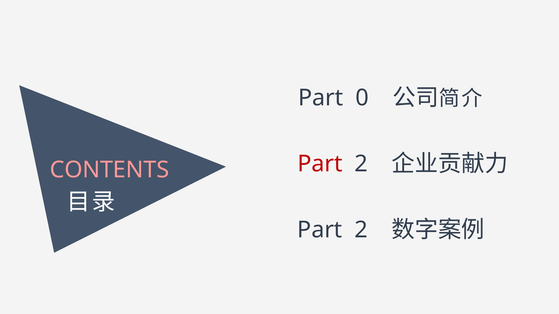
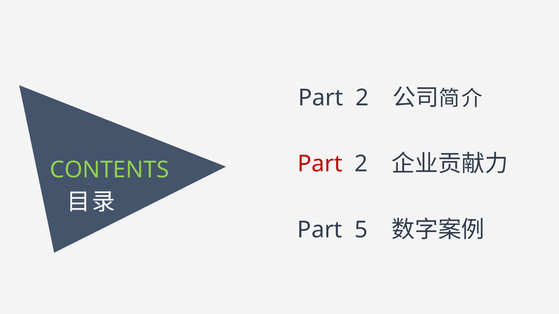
0 at (362, 98): 0 -> 2
CONTENTS colour: pink -> light green
2 at (361, 230): 2 -> 5
